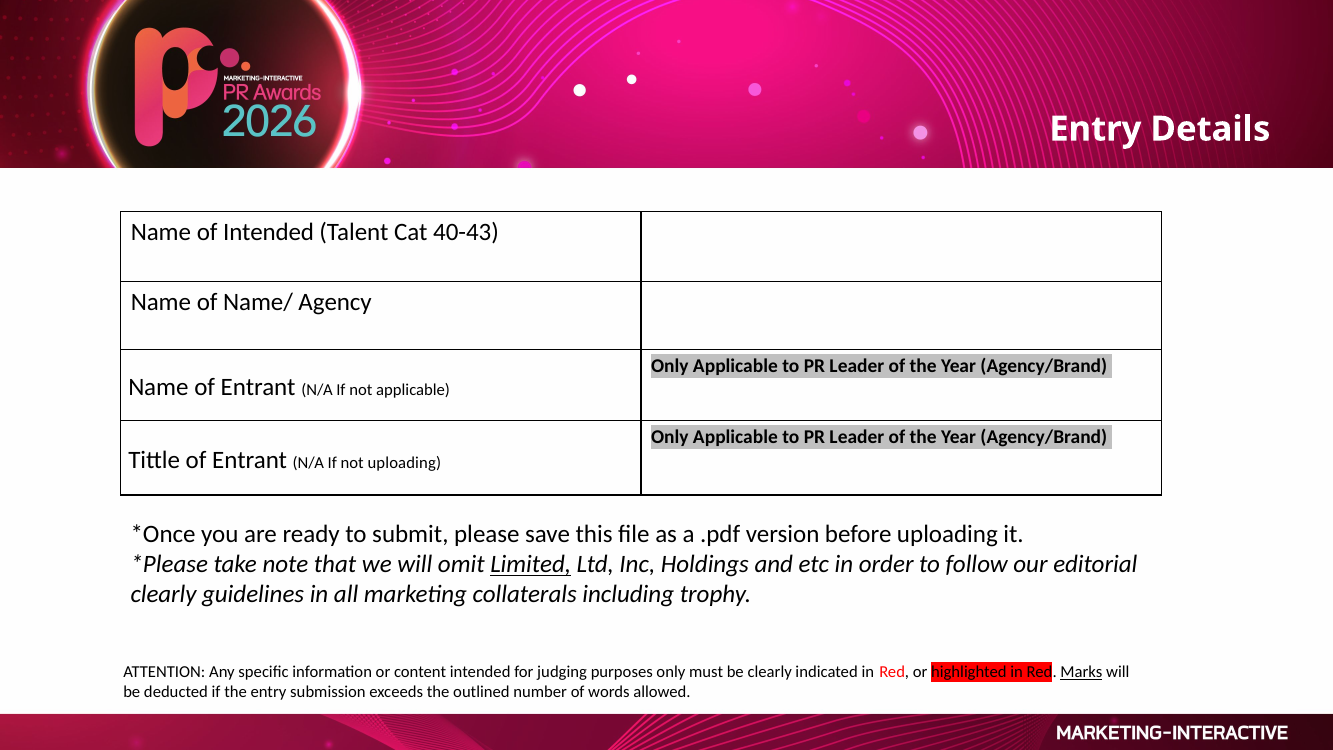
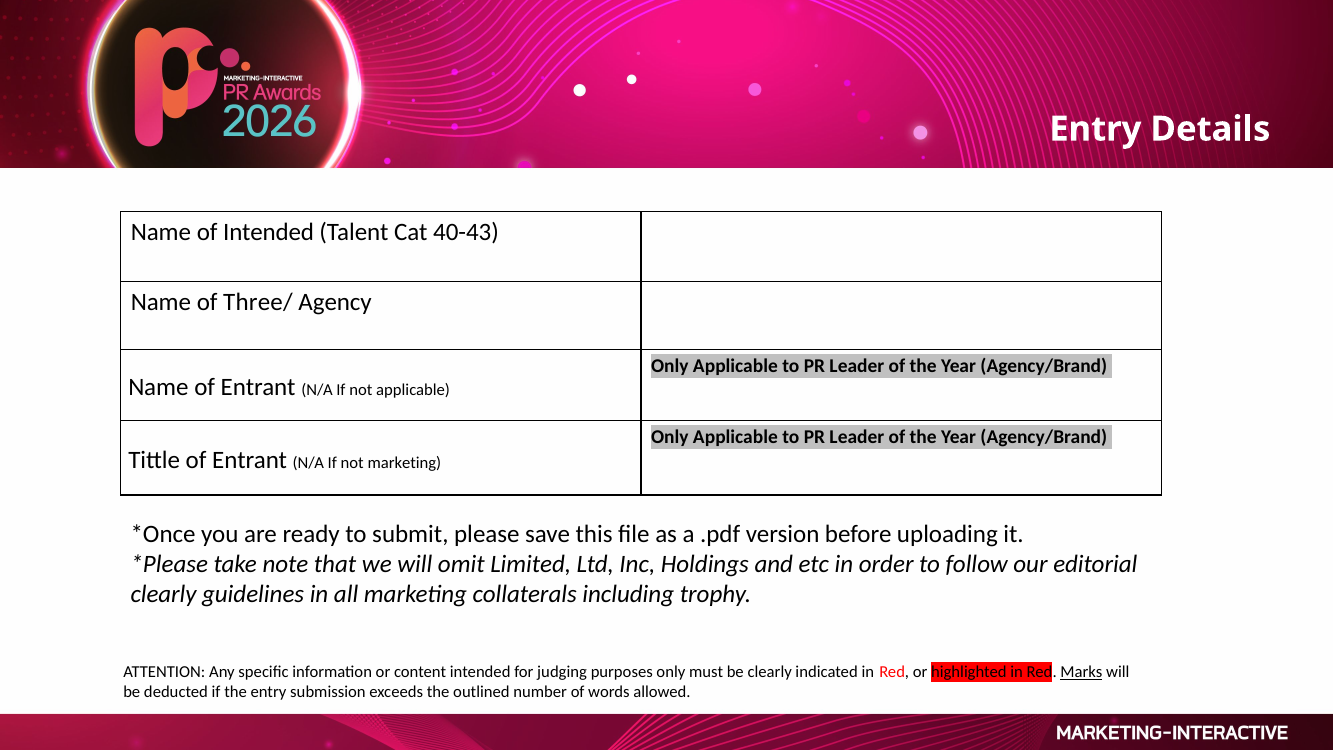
Name/: Name/ -> Three/
not uploading: uploading -> marketing
Limited underline: present -> none
